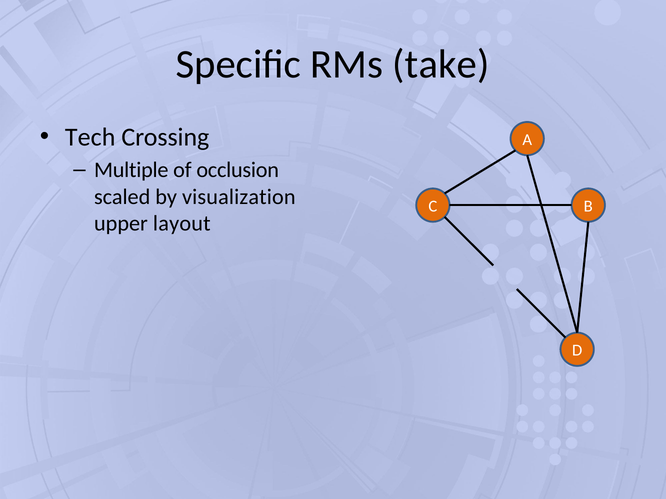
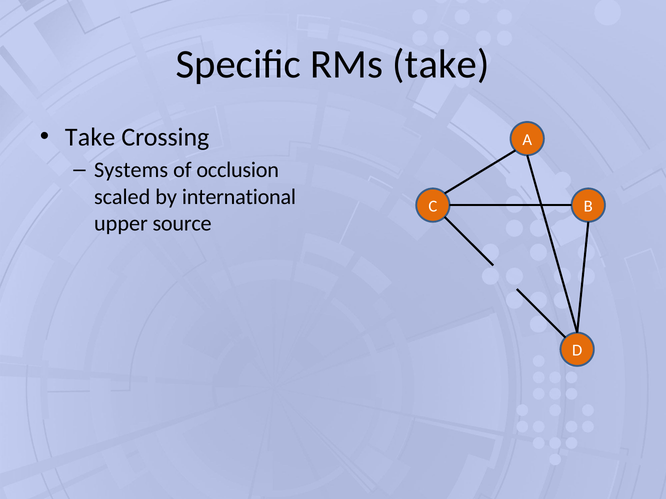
Tech at (90, 137): Tech -> Take
Multiple: Multiple -> Systems
visualization: visualization -> international
layout: layout -> source
